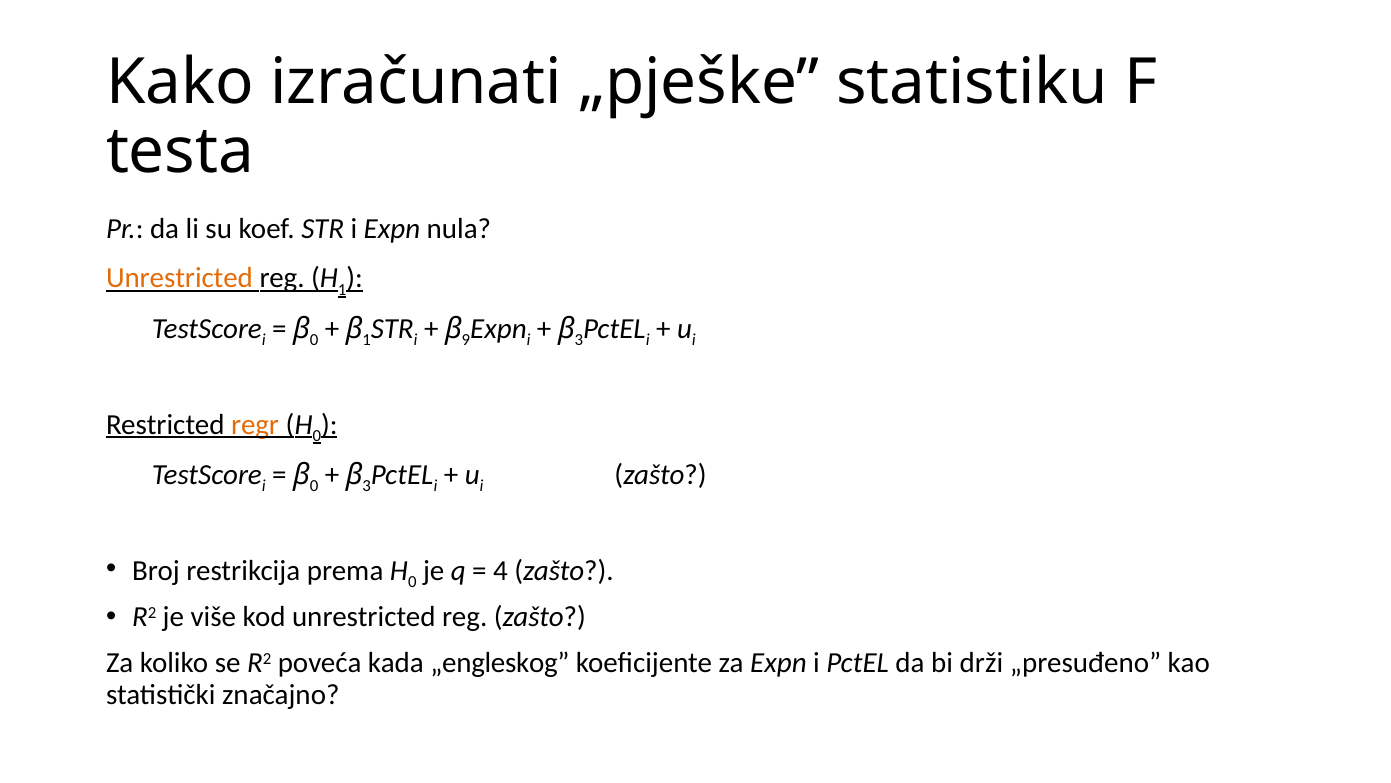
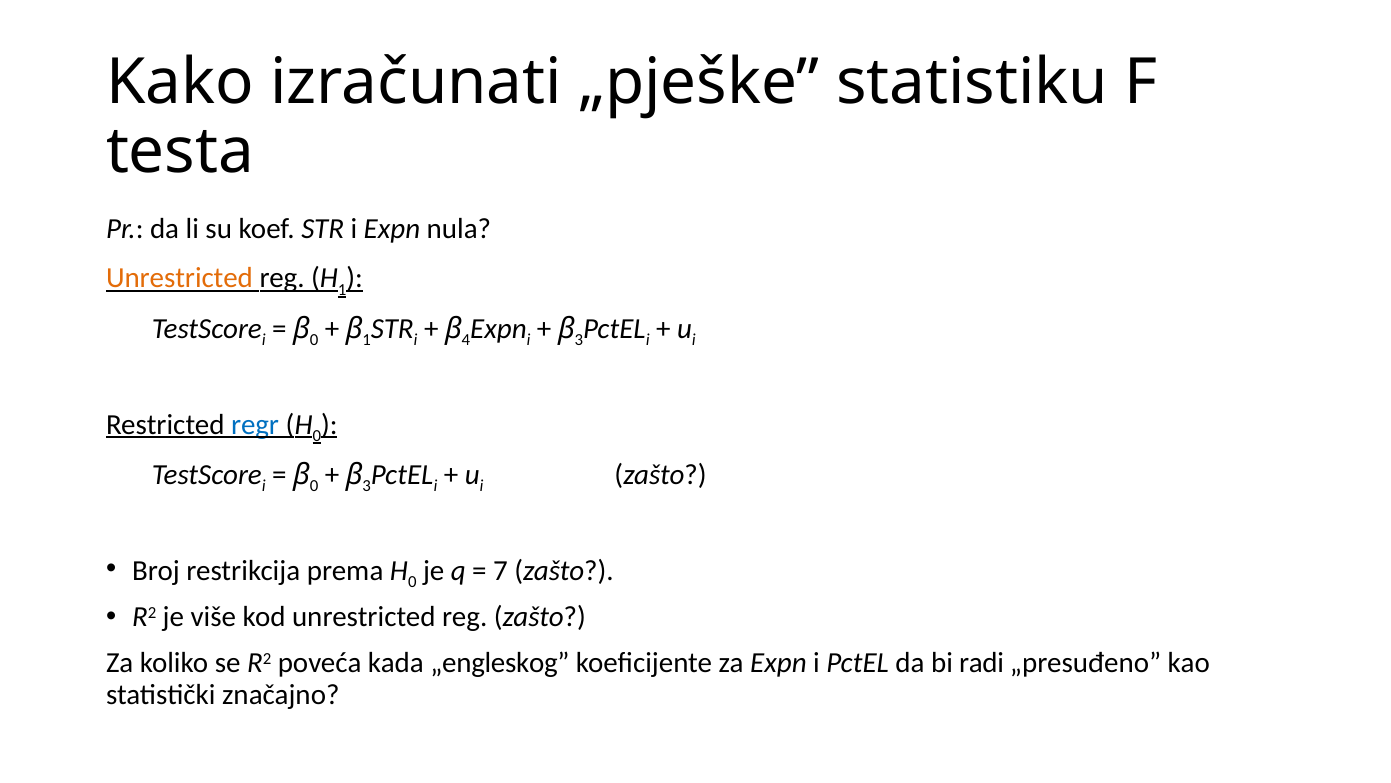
9: 9 -> 4
regr colour: orange -> blue
4: 4 -> 7
drži: drži -> radi
